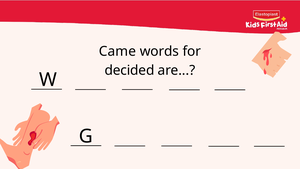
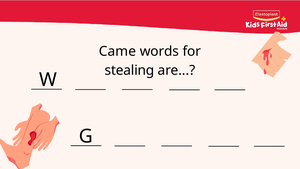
decided: decided -> stealing
